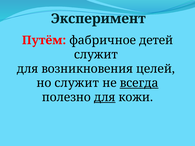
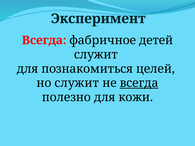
Путём at (44, 40): Путём -> Всегда
возникновения: возникновения -> познакомиться
для at (105, 98) underline: present -> none
